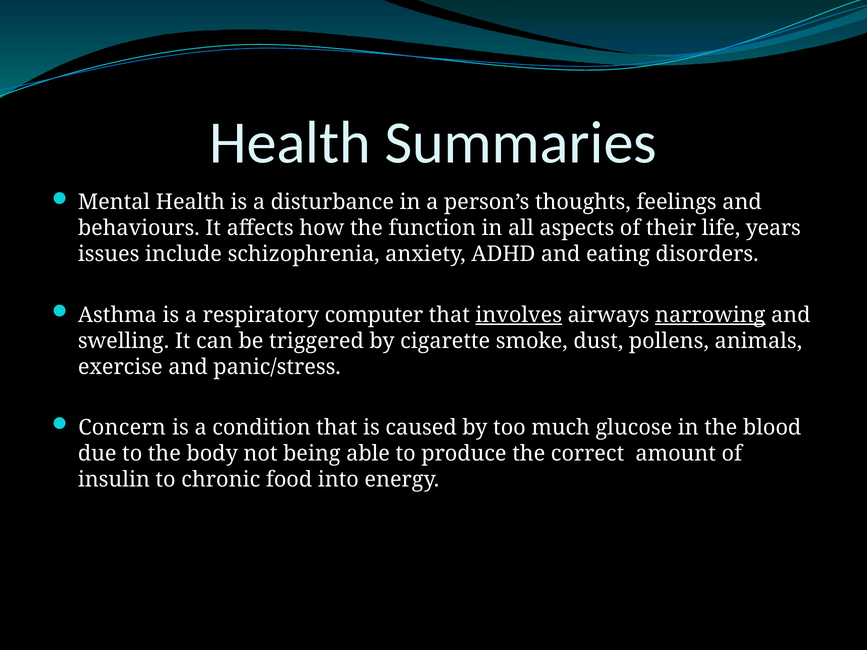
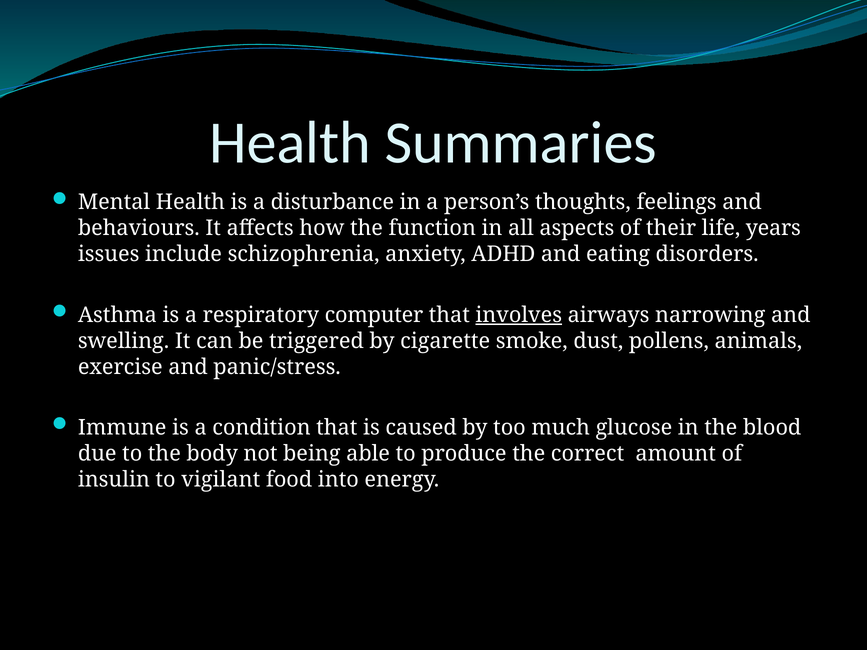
narrowing underline: present -> none
Concern: Concern -> Immune
chronic: chronic -> vigilant
